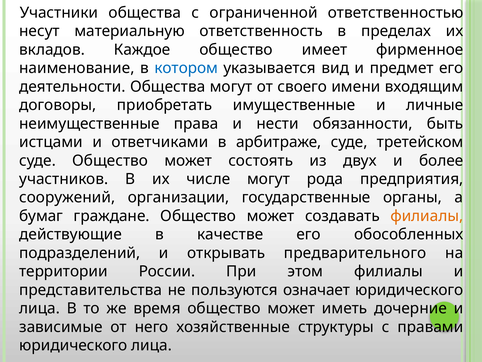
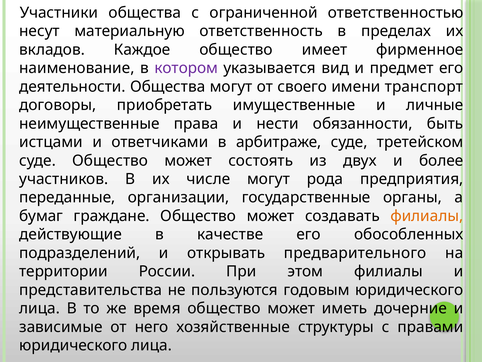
котором colour: blue -> purple
входящим: входящим -> транспорт
сооружений: сооружений -> переданные
означает: означает -> годовым
